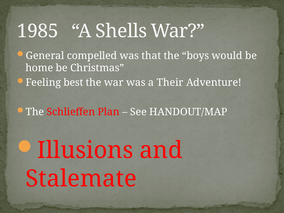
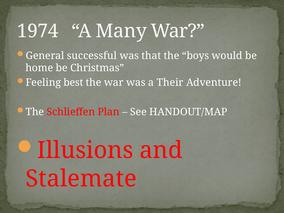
1985: 1985 -> 1974
Shells: Shells -> Many
compelled: compelled -> successful
